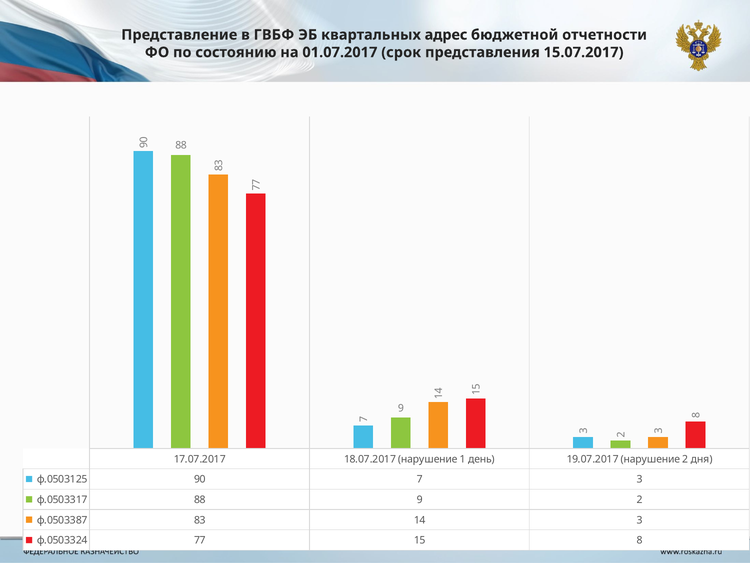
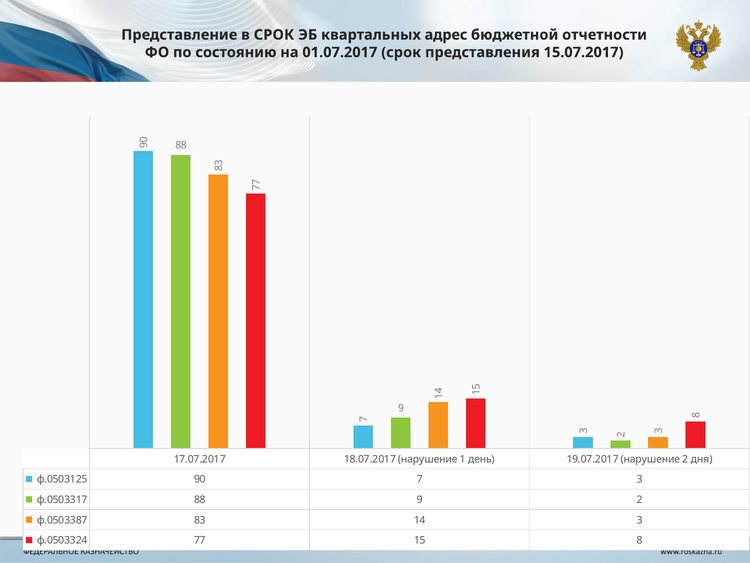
в ГВБФ: ГВБФ -> СРОК
